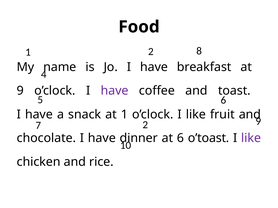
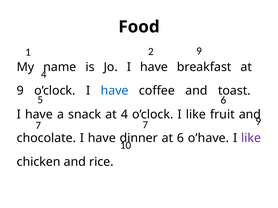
2 8: 8 -> 9
have at (115, 91) colour: purple -> blue
at 1: 1 -> 4
7 2: 2 -> 7
o’toast: o’toast -> o’have
